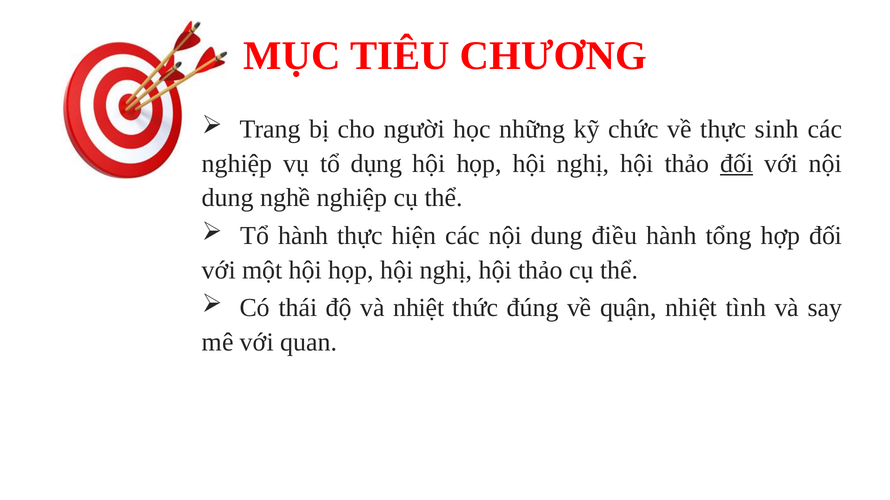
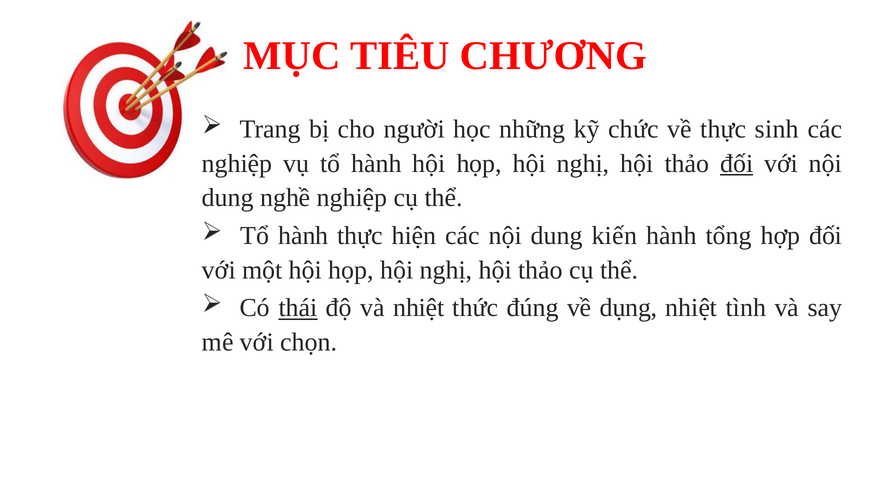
vụ tổ dụng: dụng -> hành
điều: điều -> kiến
thái underline: none -> present
quận: quận -> dụng
quan: quan -> chọn
